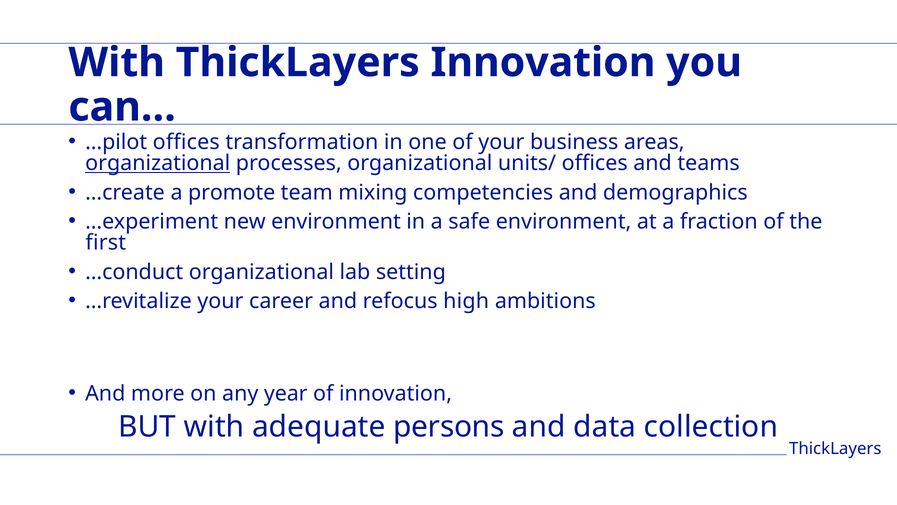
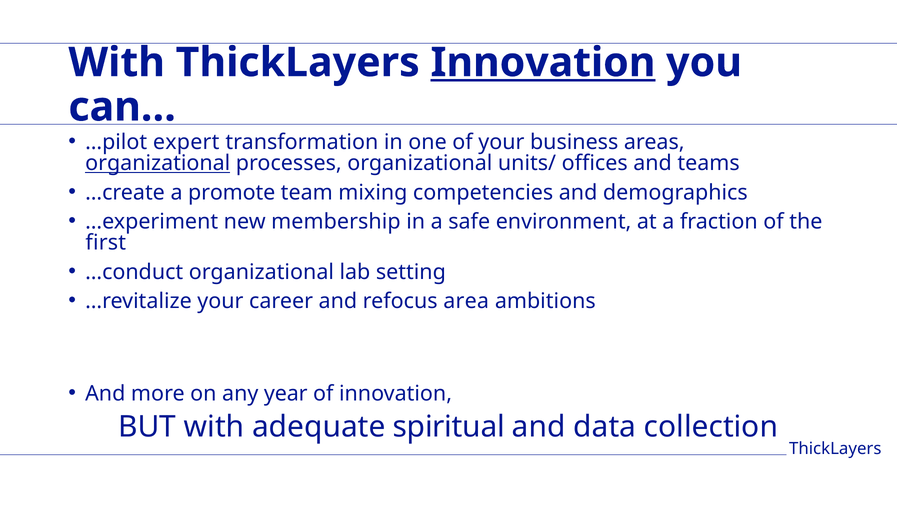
Innovation at (543, 63) underline: none -> present
…pilot offices: offices -> expert
new environment: environment -> membership
high: high -> area
persons: persons -> spiritual
